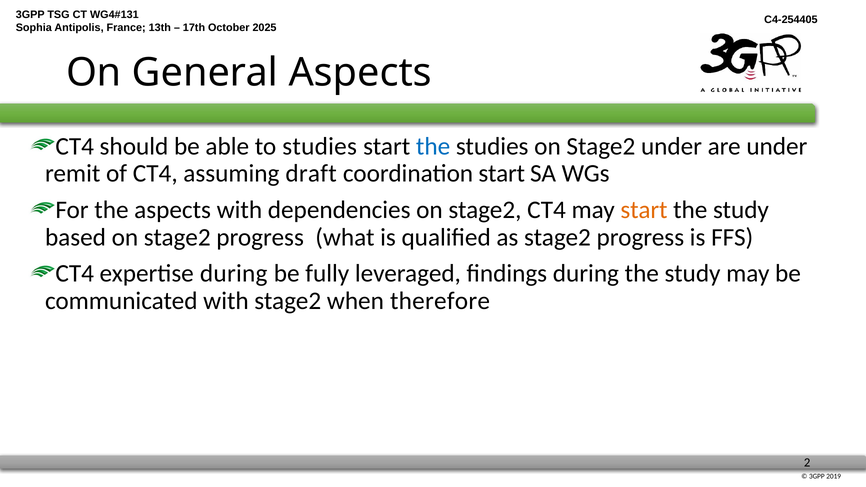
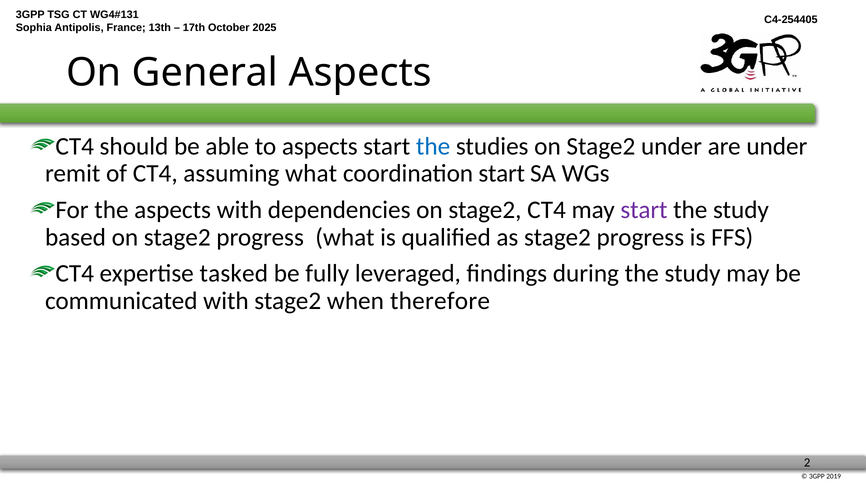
to studies: studies -> aspects
assuming draft: draft -> what
start at (644, 210) colour: orange -> purple
expertise during: during -> tasked
